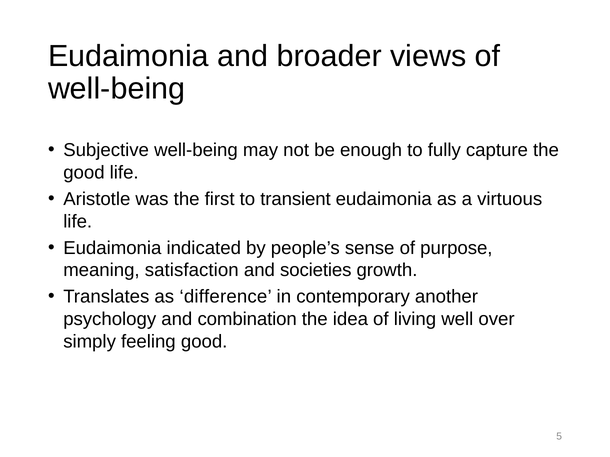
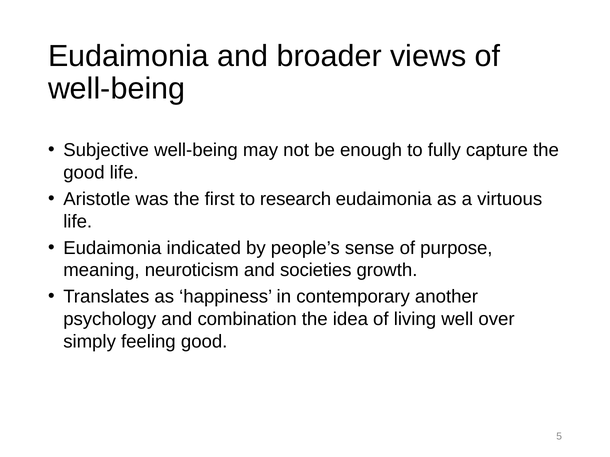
transient: transient -> research
satisfaction: satisfaction -> neuroticism
difference: difference -> happiness
